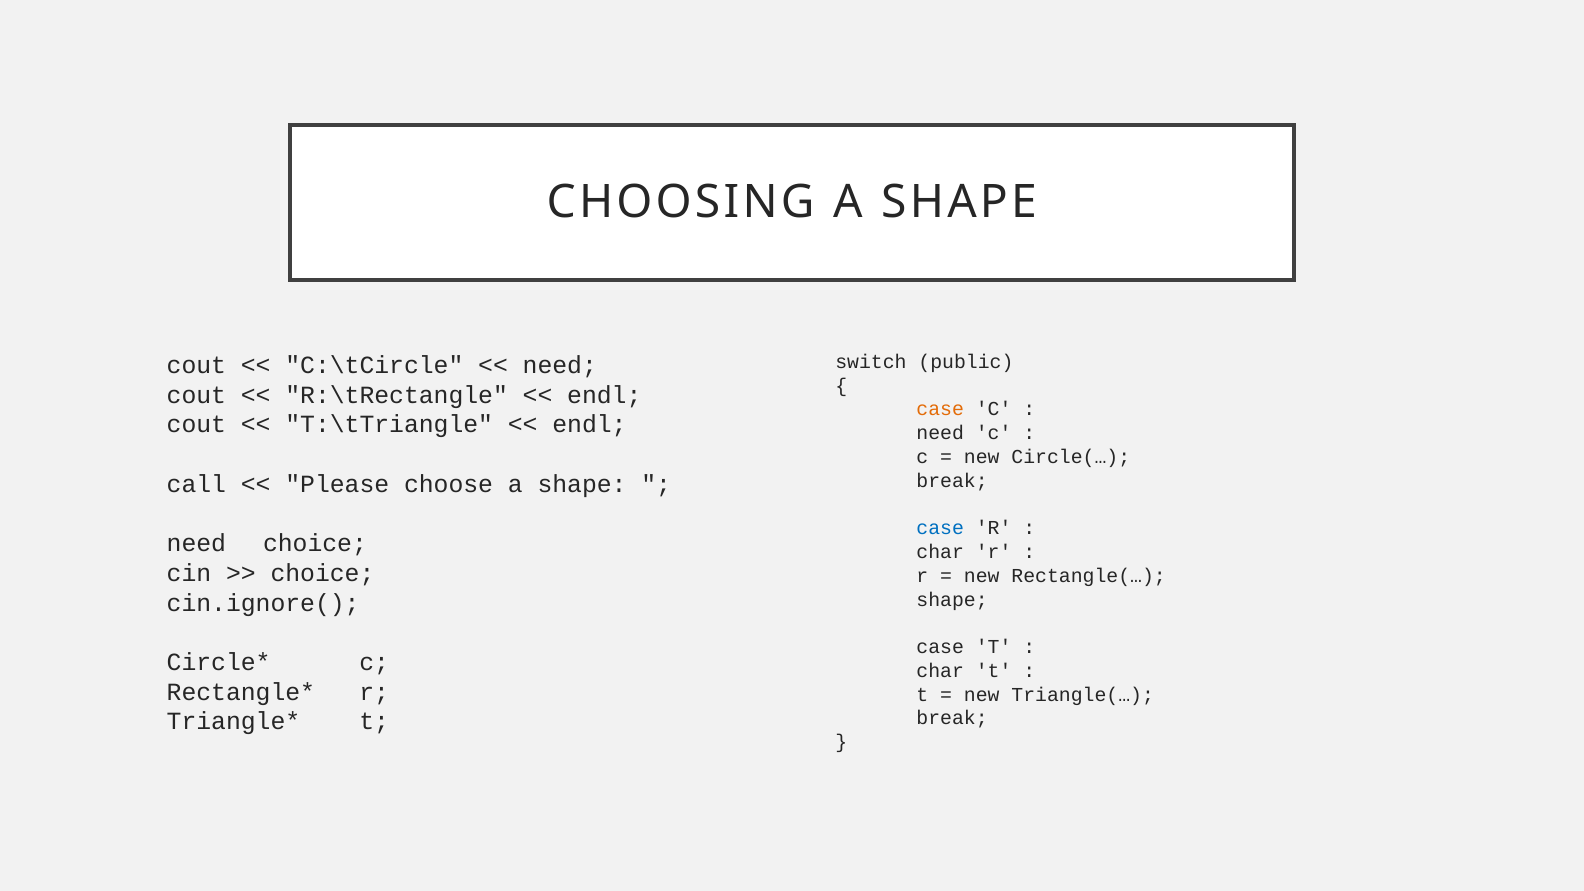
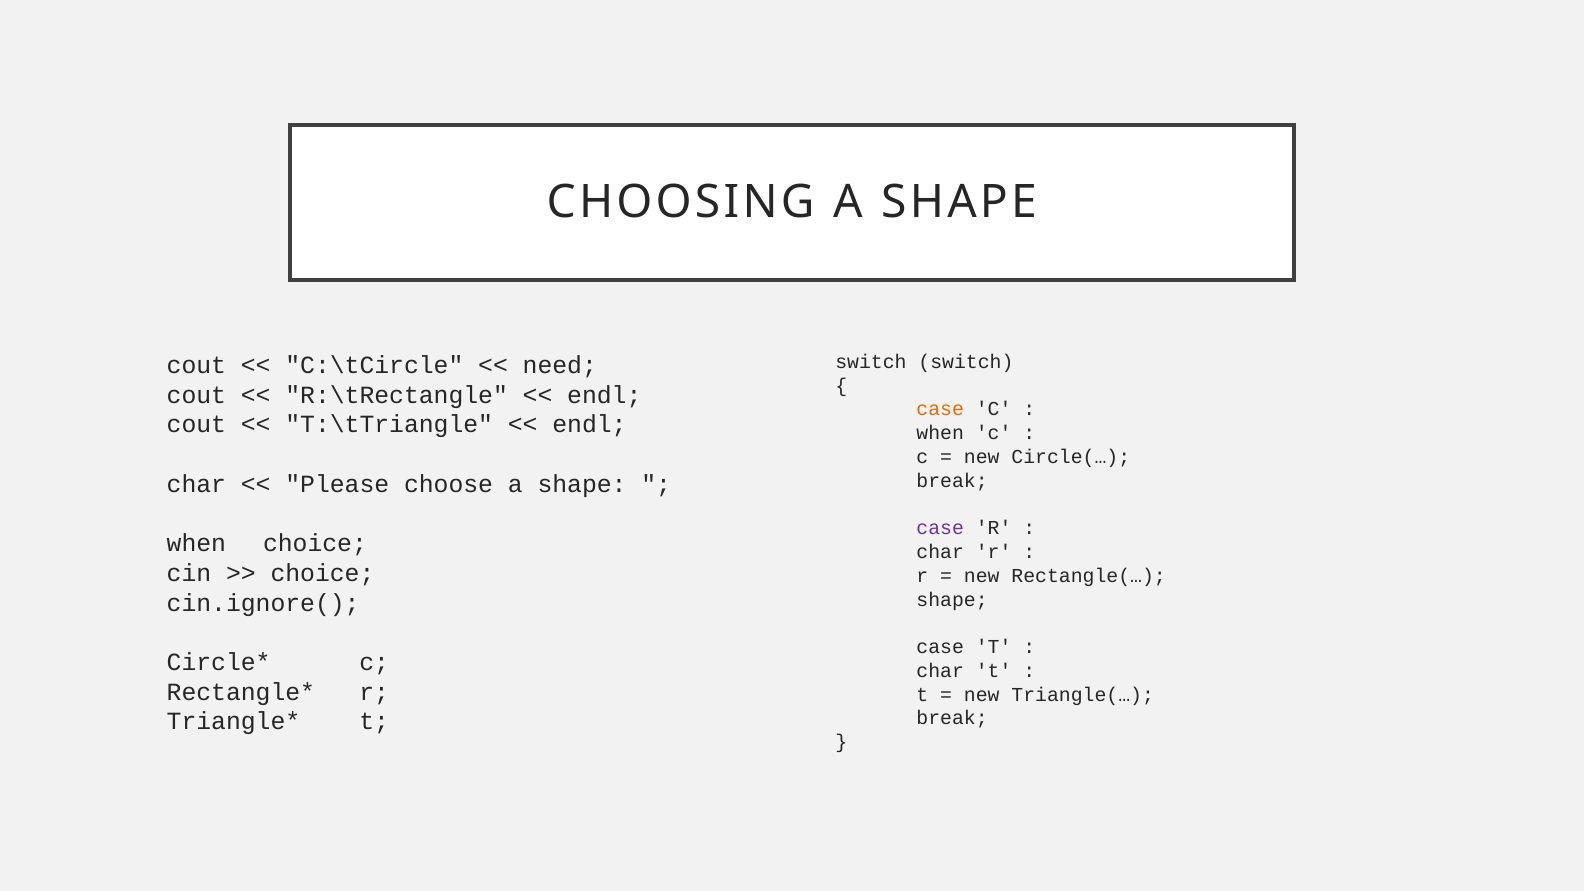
switch public: public -> switch
need at (940, 433): need -> when
call at (196, 484): call -> char
case at (940, 528) colour: blue -> purple
need at (196, 543): need -> when
